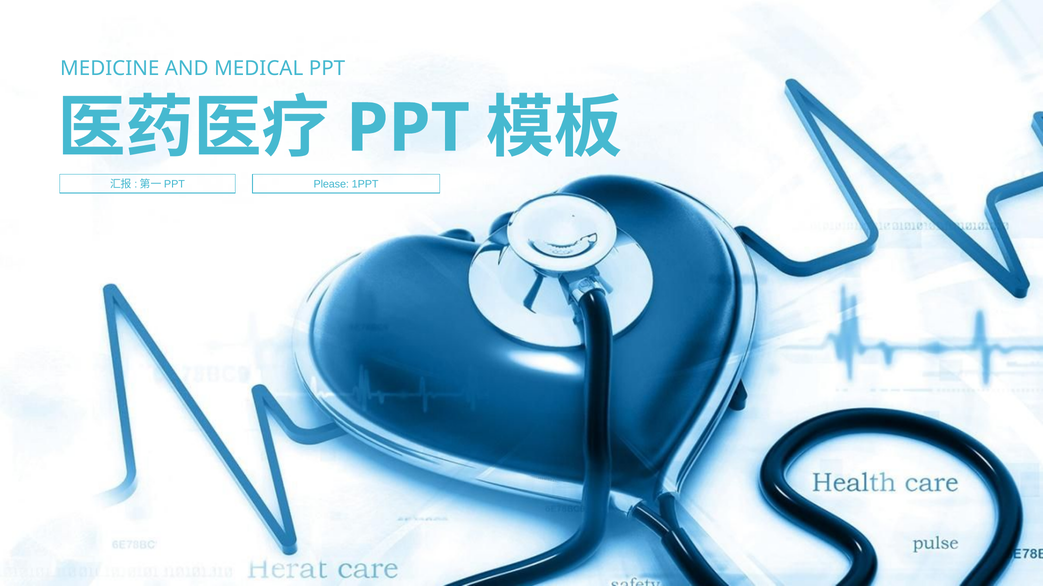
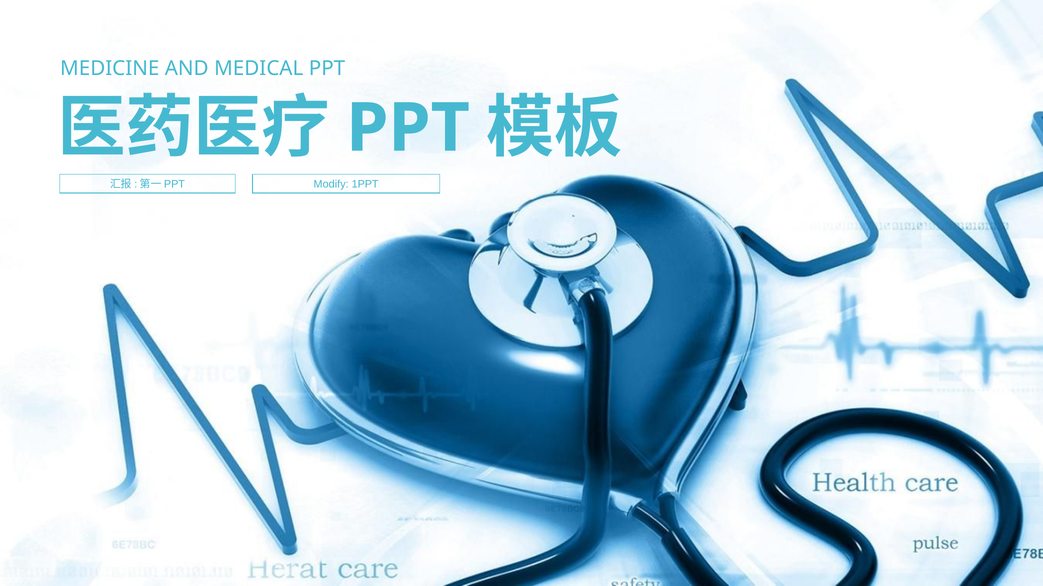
Please: Please -> Modify
